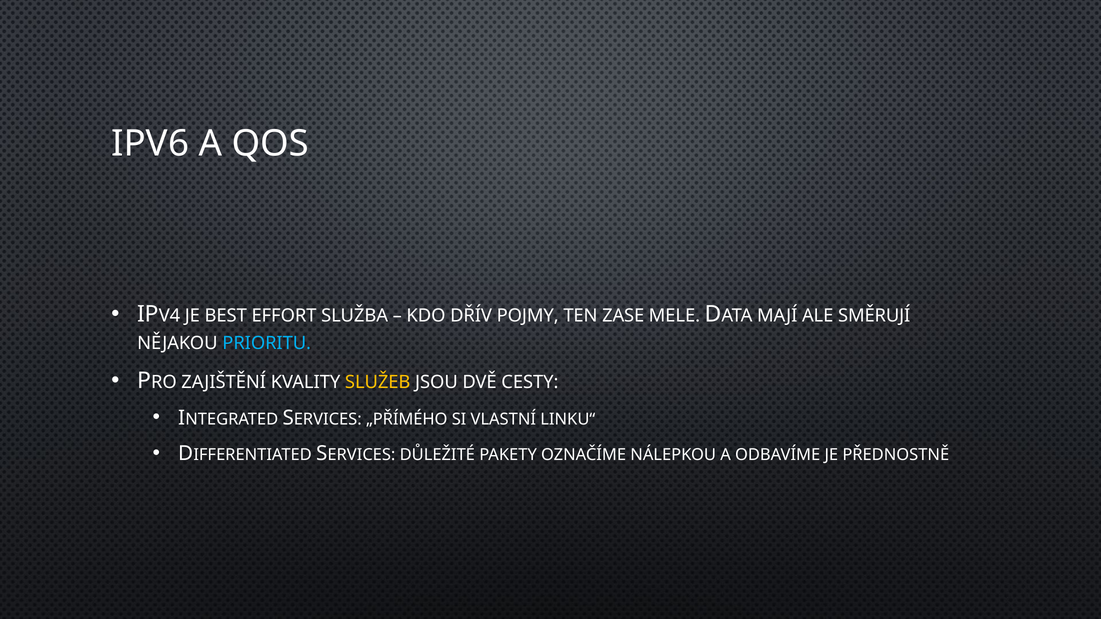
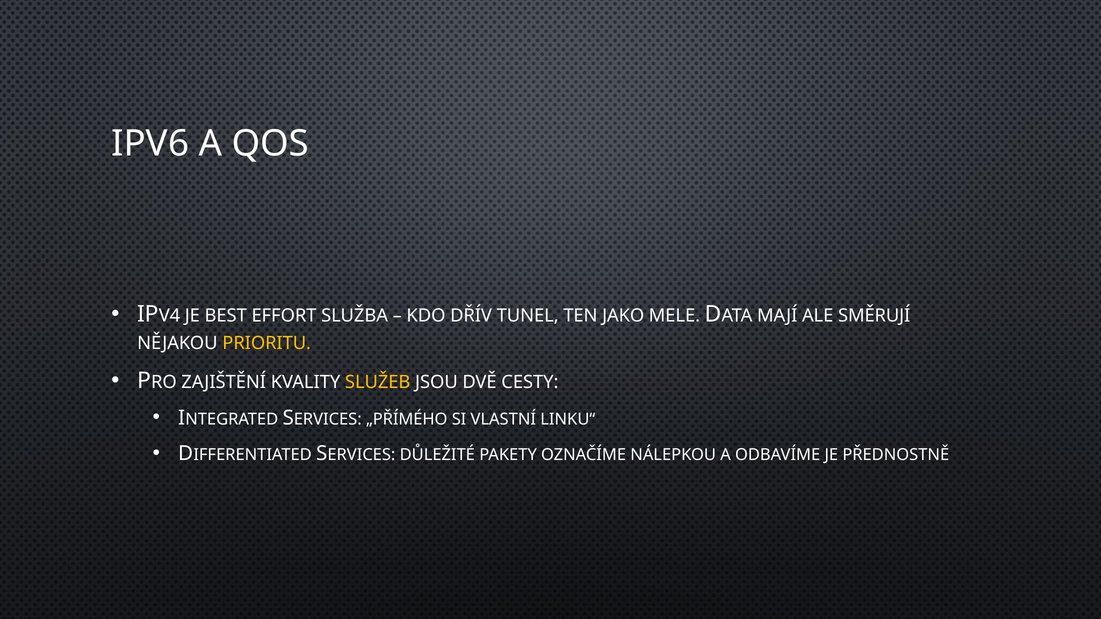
POJMY: POJMY -> TUNEL
ZASE: ZASE -> JAKO
PRIORITU colour: light blue -> yellow
